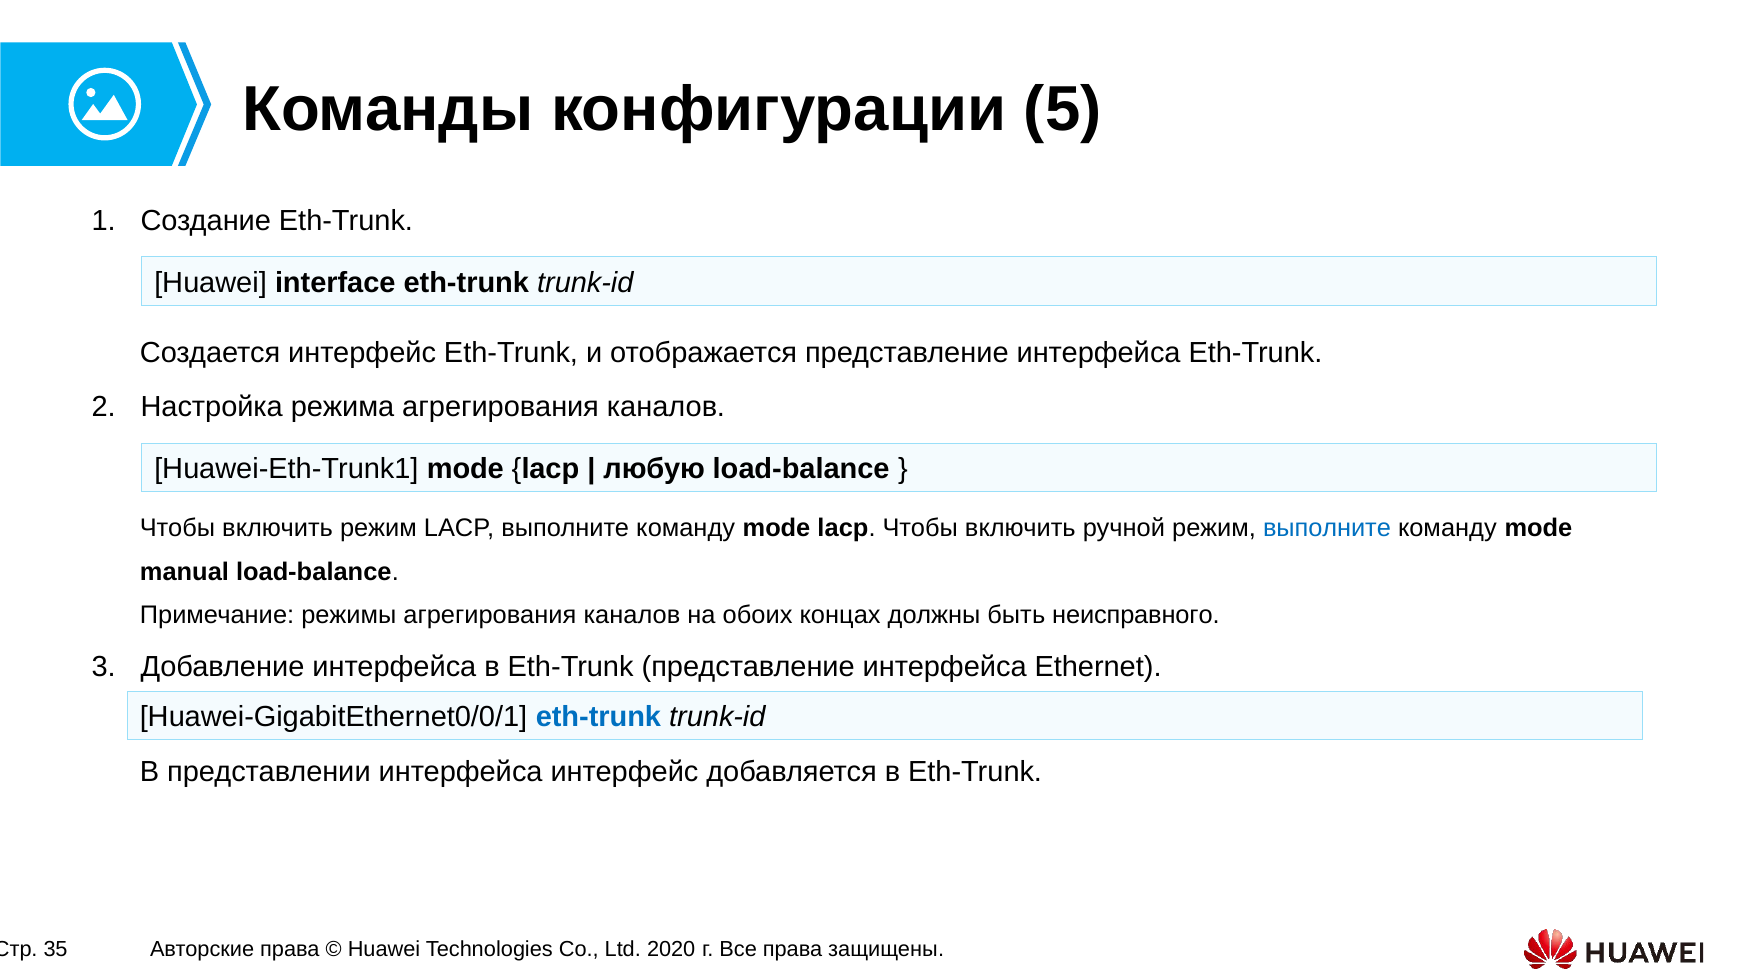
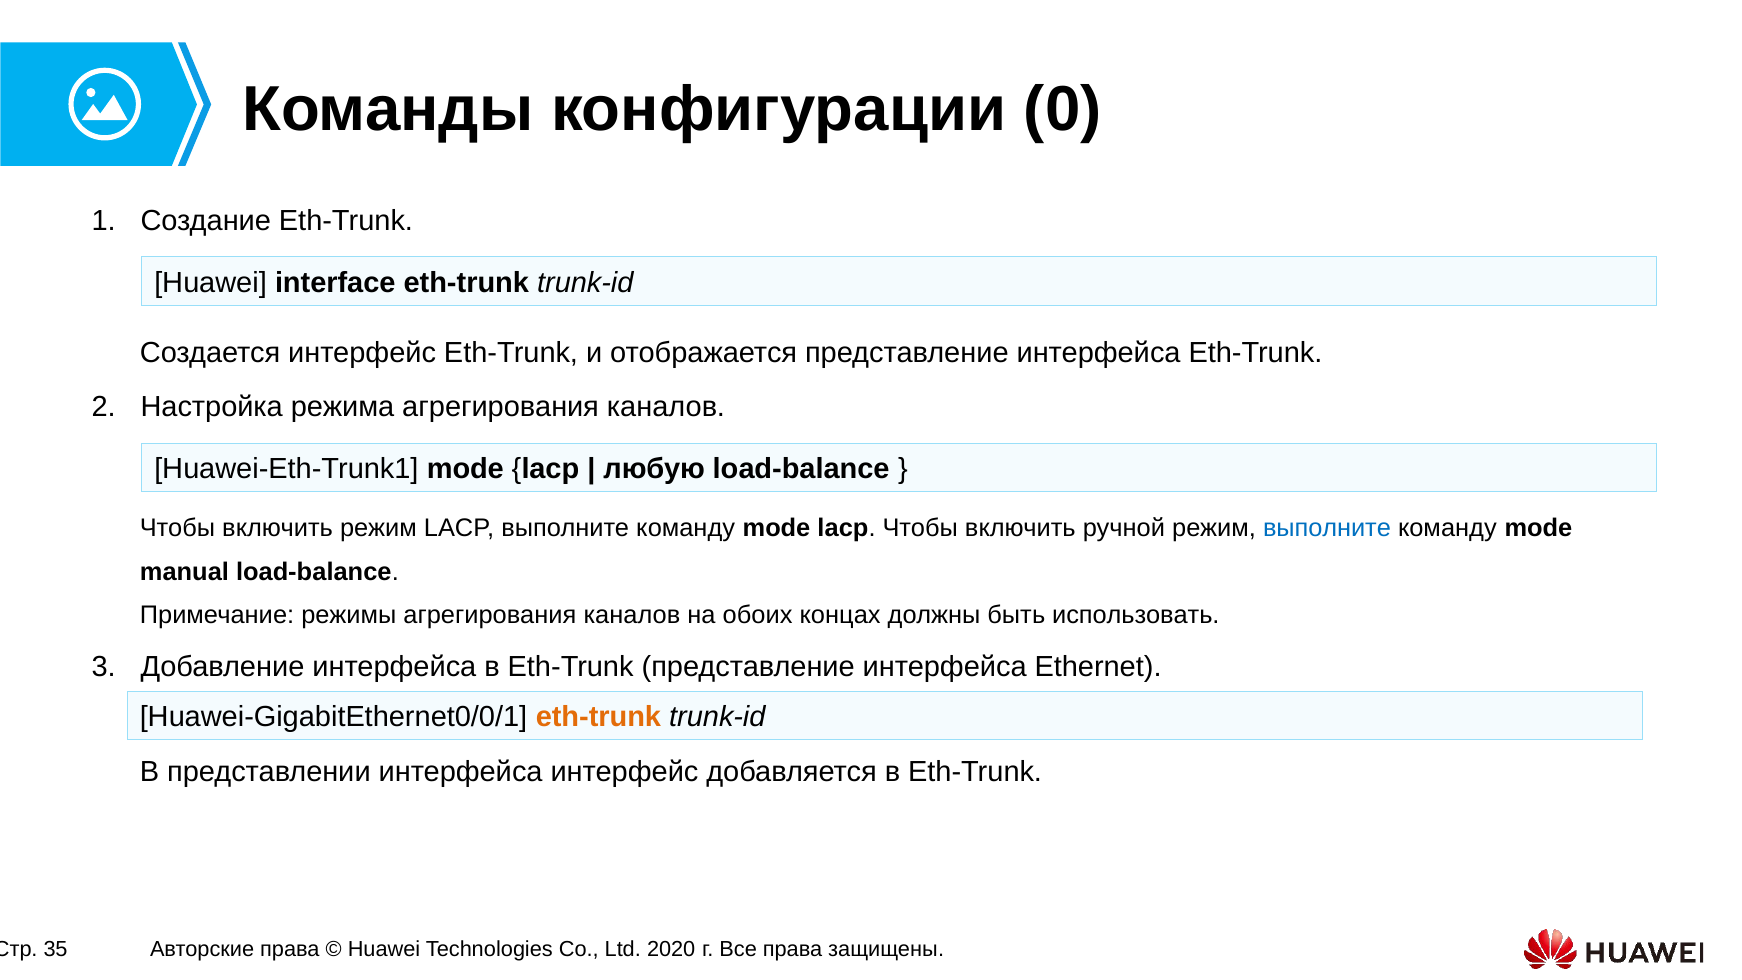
5: 5 -> 0
неисправного: неисправного -> использовать
eth-trunk at (598, 717) colour: blue -> orange
